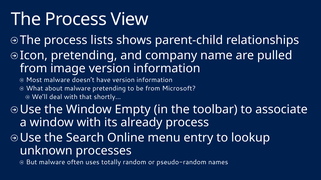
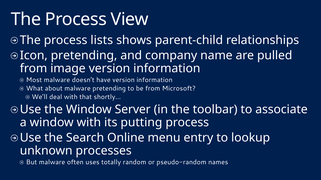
Empty: Empty -> Server
already: already -> putting
